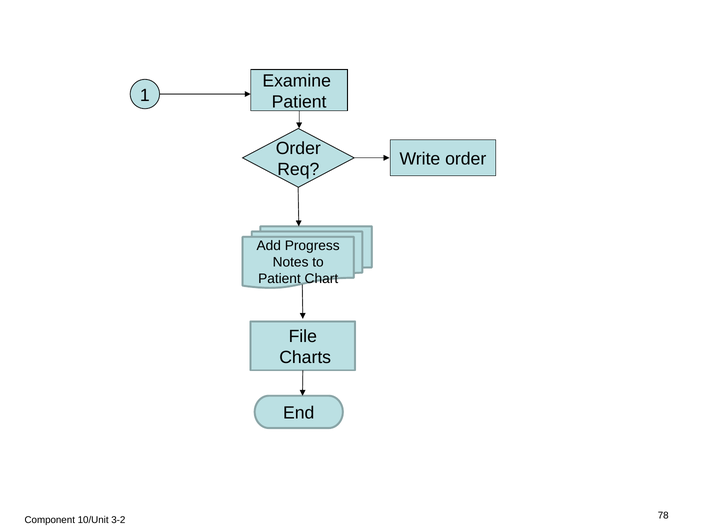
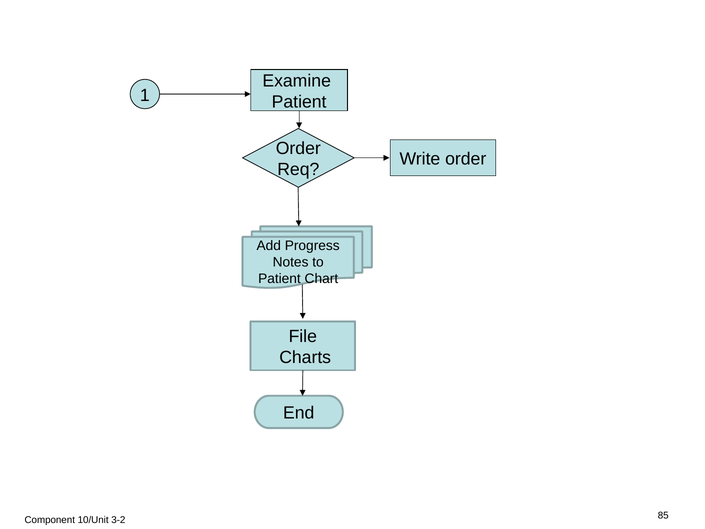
78: 78 -> 85
